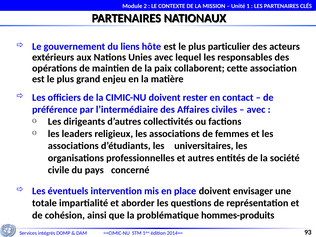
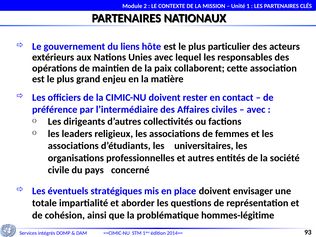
intervention: intervention -> stratégiques
hommes-produits: hommes-produits -> hommes-légitime
